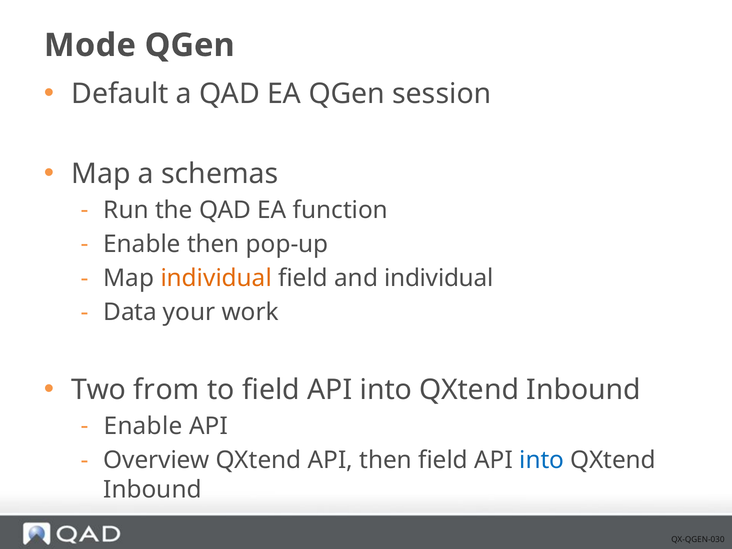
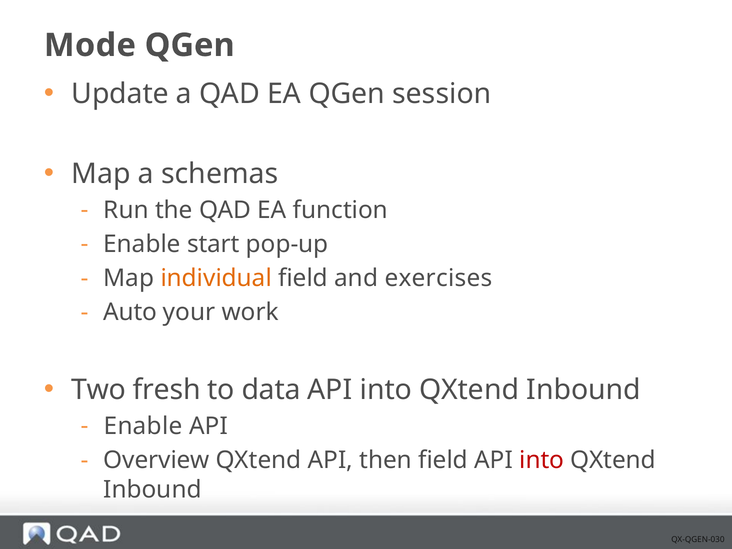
Default: Default -> Update
Enable then: then -> start
and individual: individual -> exercises
Data: Data -> Auto
from: from -> fresh
to field: field -> data
into at (542, 460) colour: blue -> red
